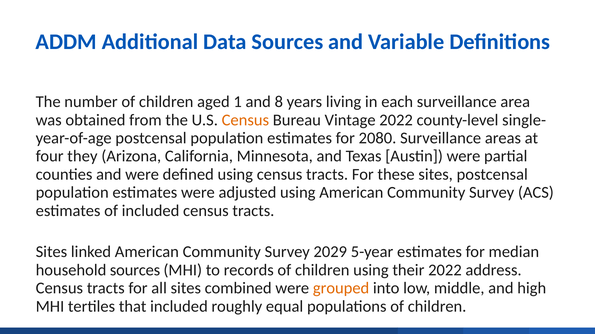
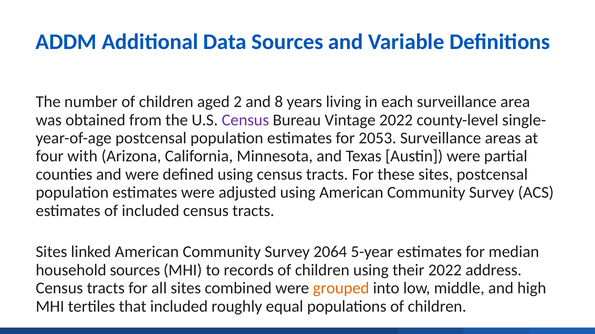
1: 1 -> 2
Census at (245, 120) colour: orange -> purple
2080: 2080 -> 2053
they: they -> with
2029: 2029 -> 2064
